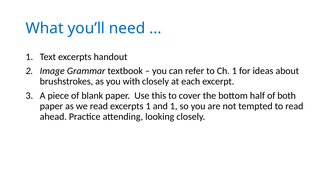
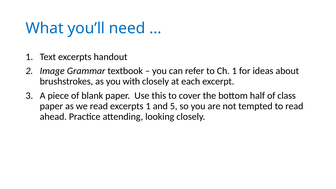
both: both -> class
and 1: 1 -> 5
